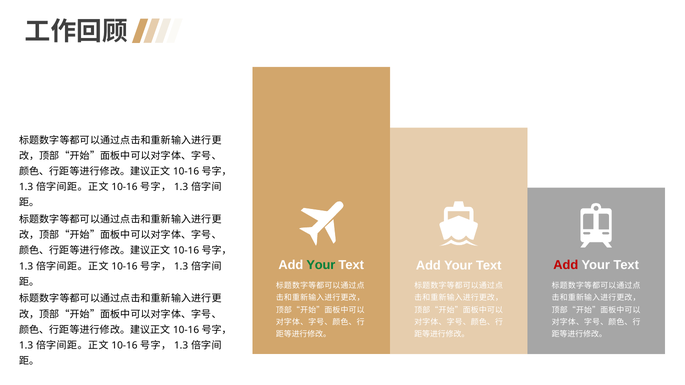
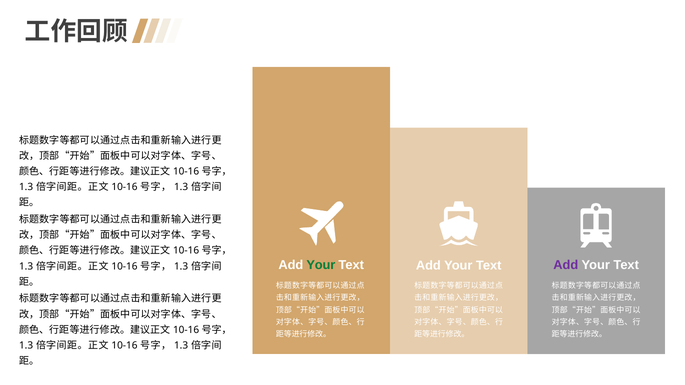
Add at (566, 265) colour: red -> purple
